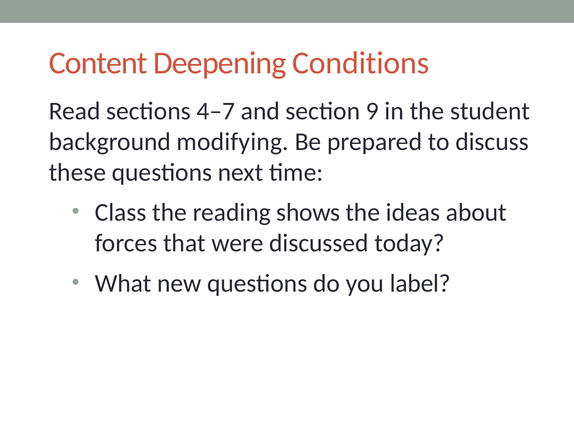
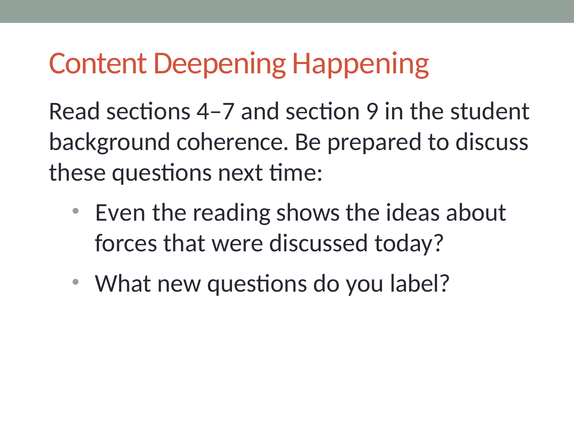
Conditions: Conditions -> Happening
modifying: modifying -> coherence
Class: Class -> Even
